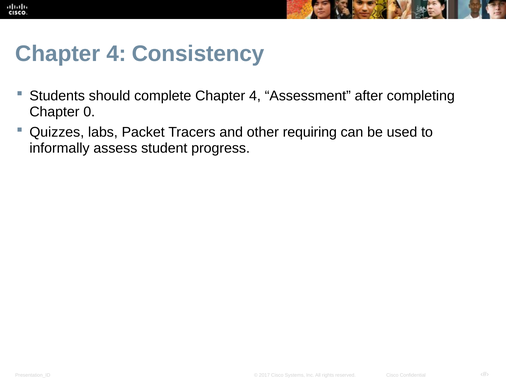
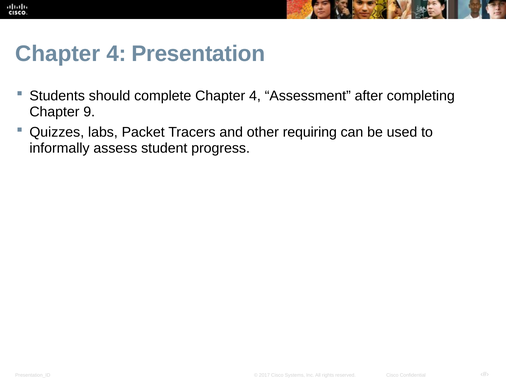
Consistency: Consistency -> Presentation
0: 0 -> 9
